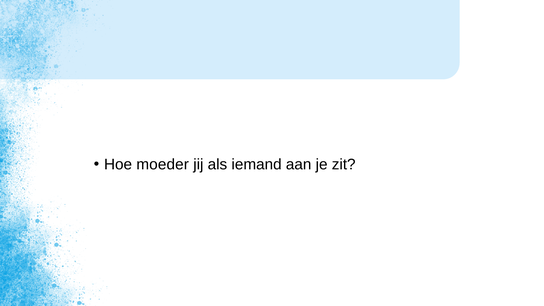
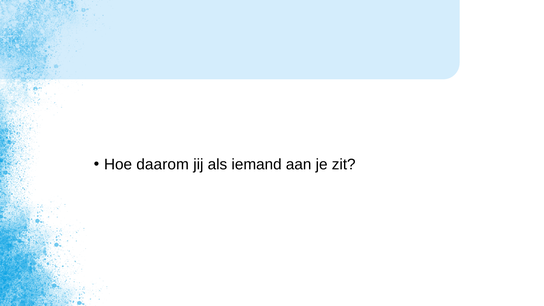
moeder: moeder -> daarom
